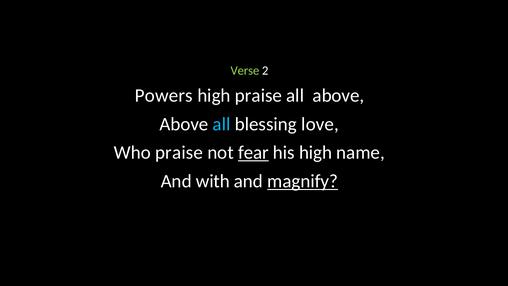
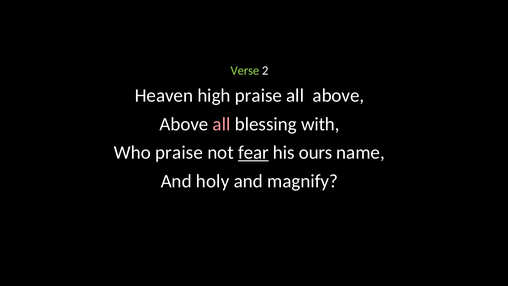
Powers: Powers -> Heaven
all at (222, 124) colour: light blue -> pink
love: love -> with
his high: high -> ours
with: with -> holy
magnify underline: present -> none
